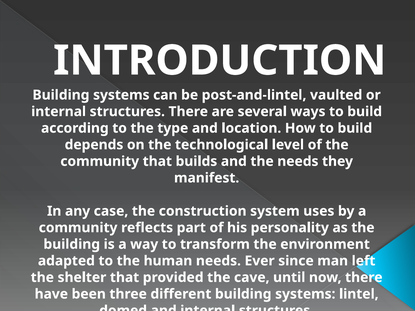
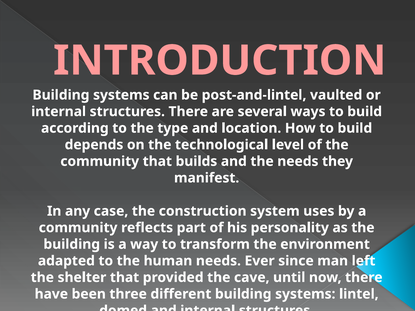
INTRODUCTION colour: white -> pink
